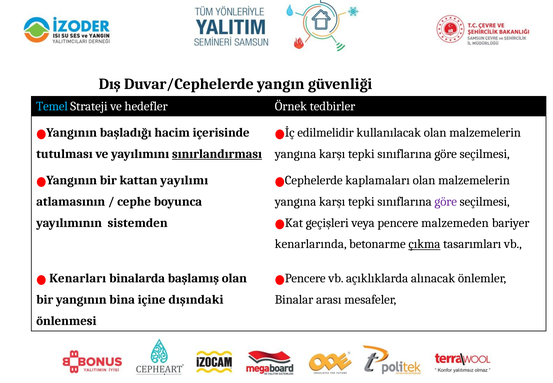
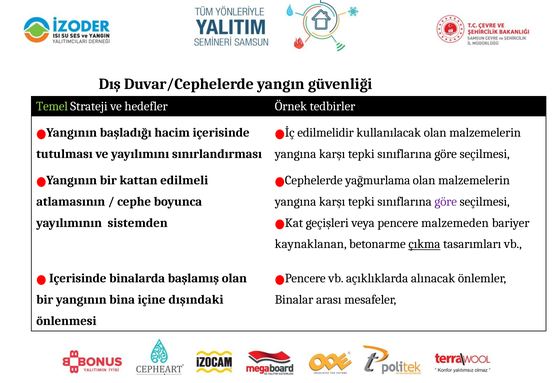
Temel colour: light blue -> light green
sınırlandırması underline: present -> none
yayılımı: yayılımı -> edilmeli
kaplamaları: kaplamaları -> yağmurlama
kenarlarında: kenarlarında -> kaynaklanan
Kenarları at (78, 278): Kenarları -> Içerisinde
